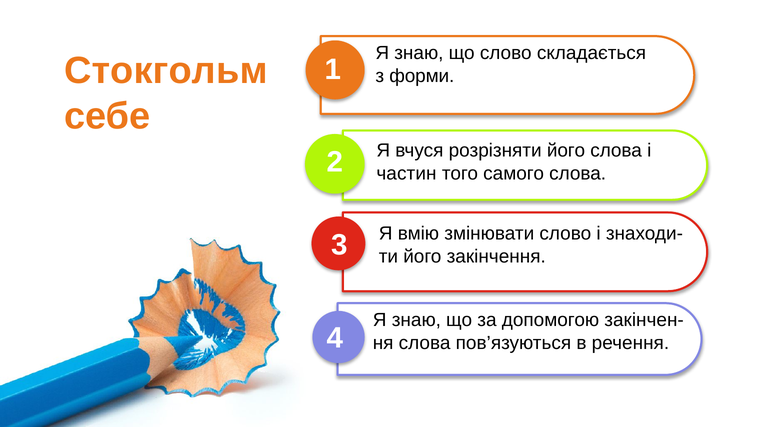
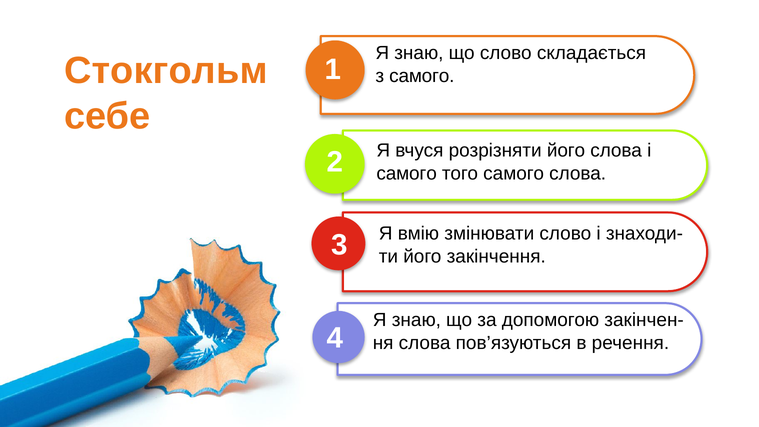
з форми: форми -> самого
частин at (406, 173): частин -> самого
